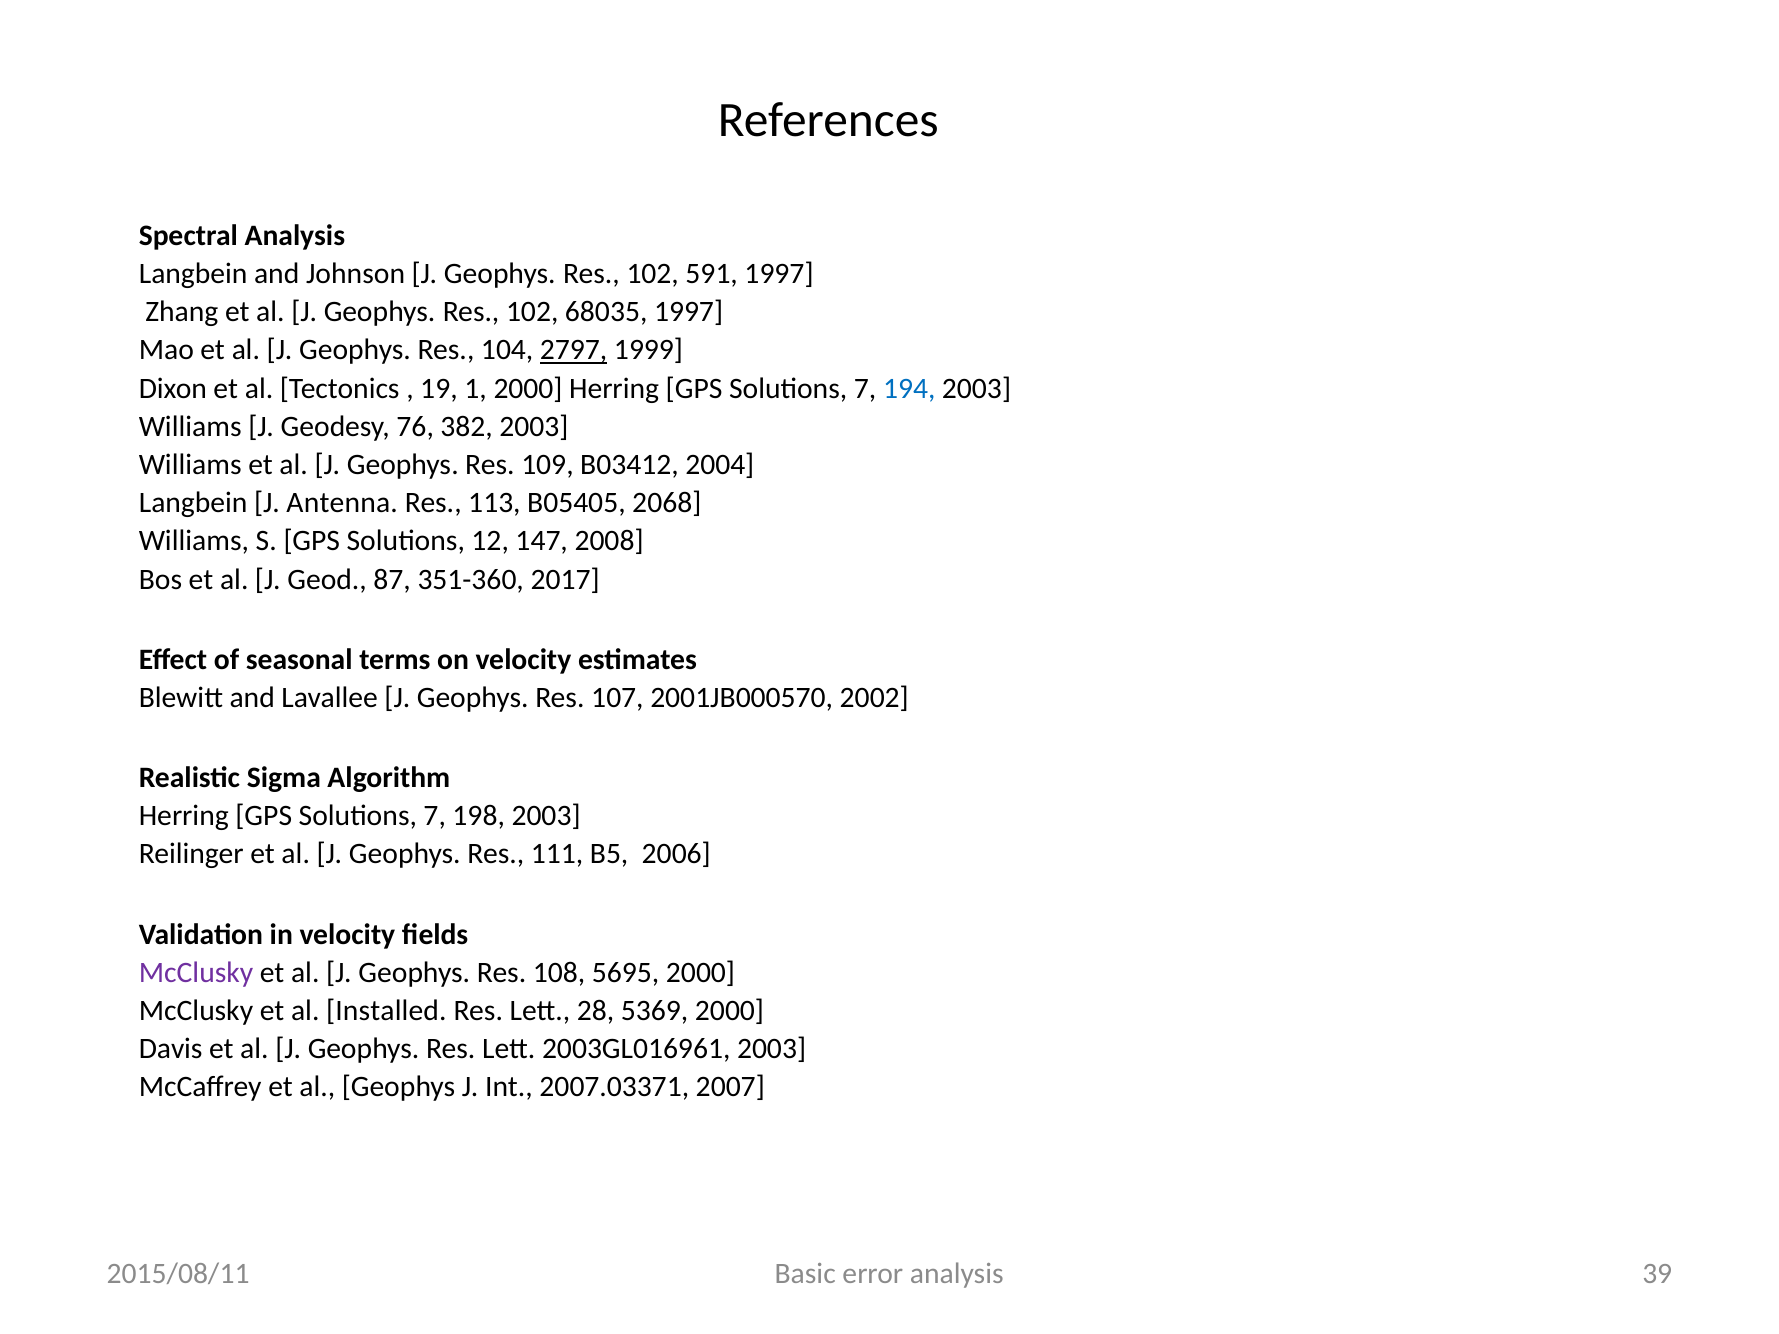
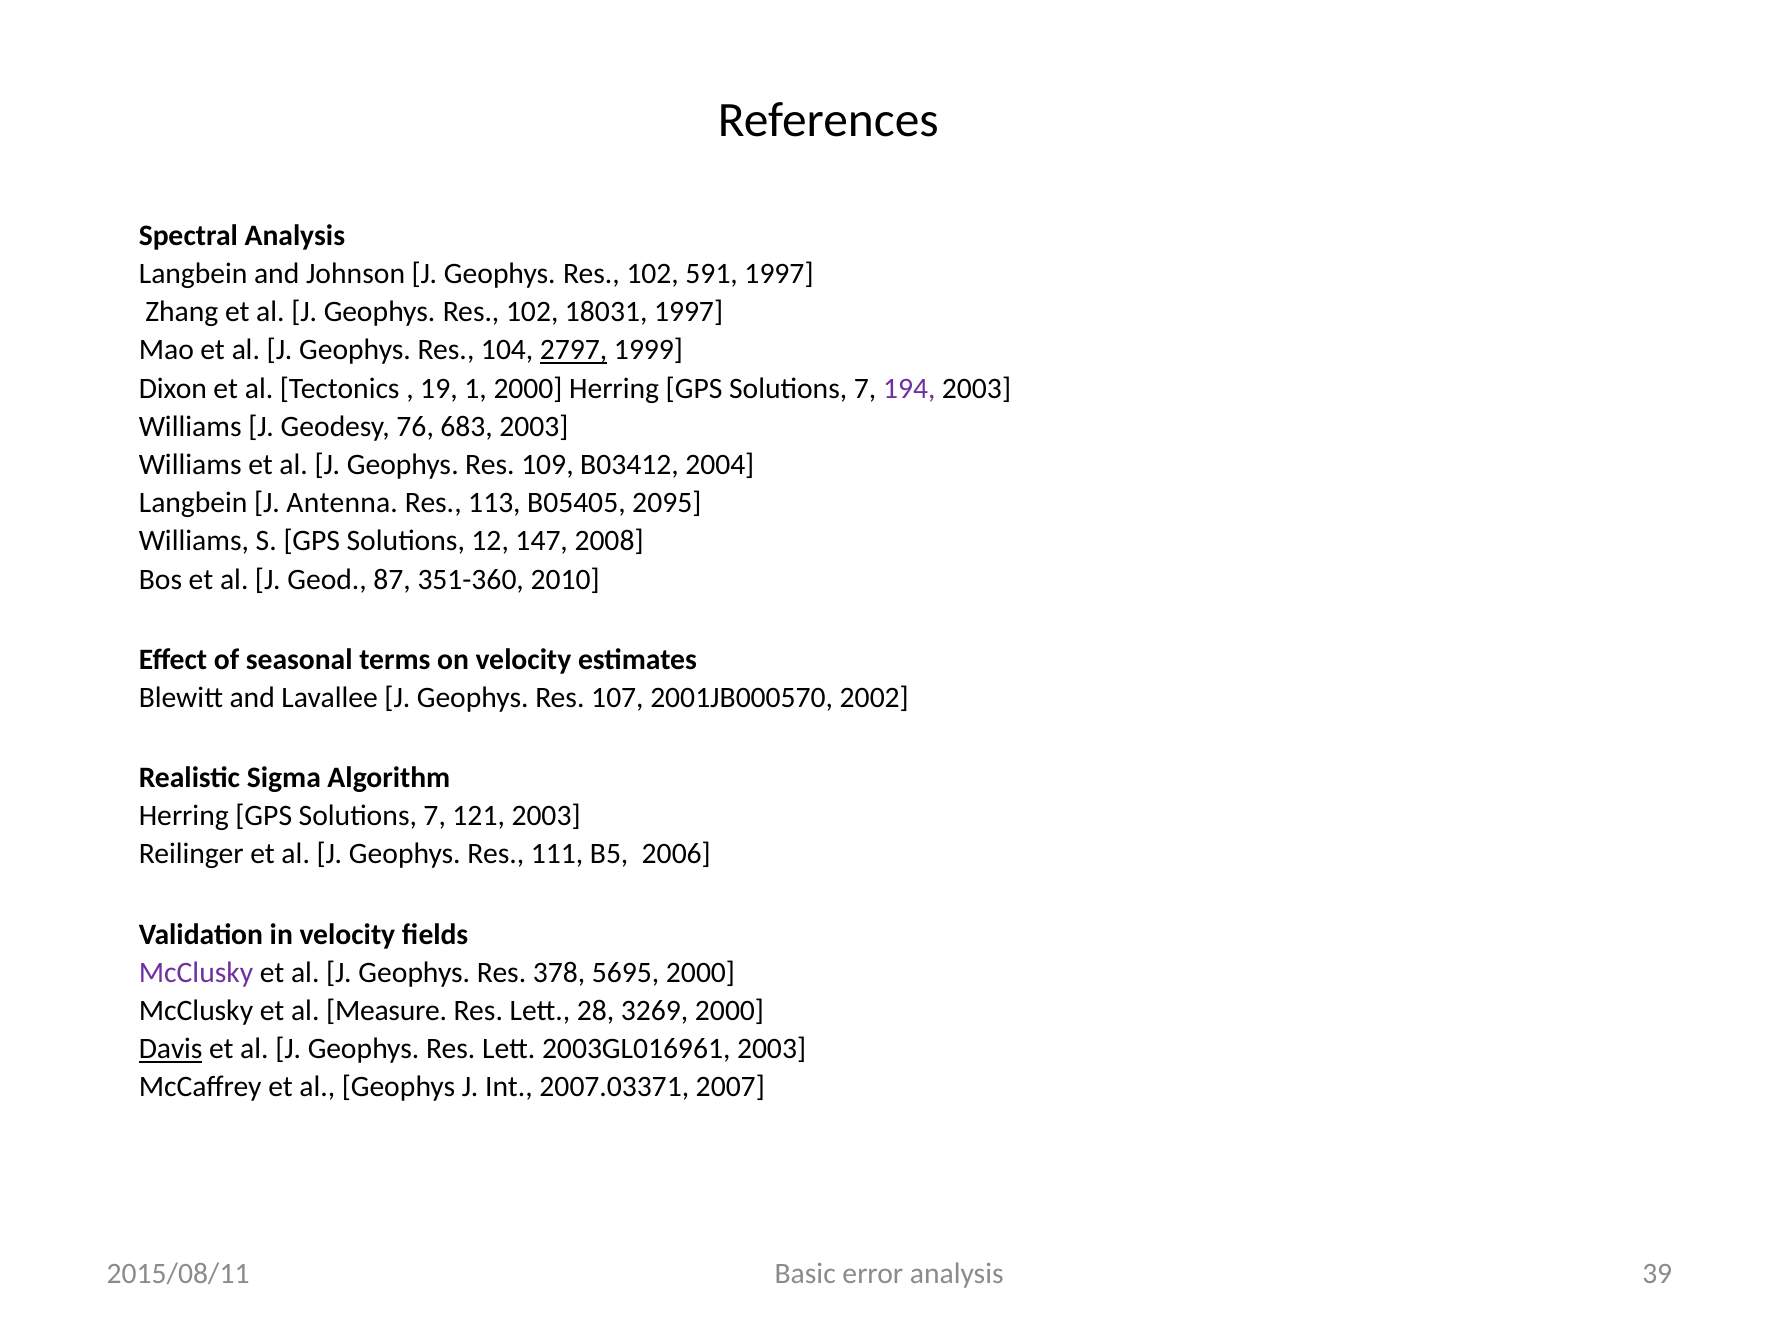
68035: 68035 -> 18031
194 colour: blue -> purple
382: 382 -> 683
2068: 2068 -> 2095
2017: 2017 -> 2010
198: 198 -> 121
108: 108 -> 378
Installed: Installed -> Measure
5369: 5369 -> 3269
Davis underline: none -> present
